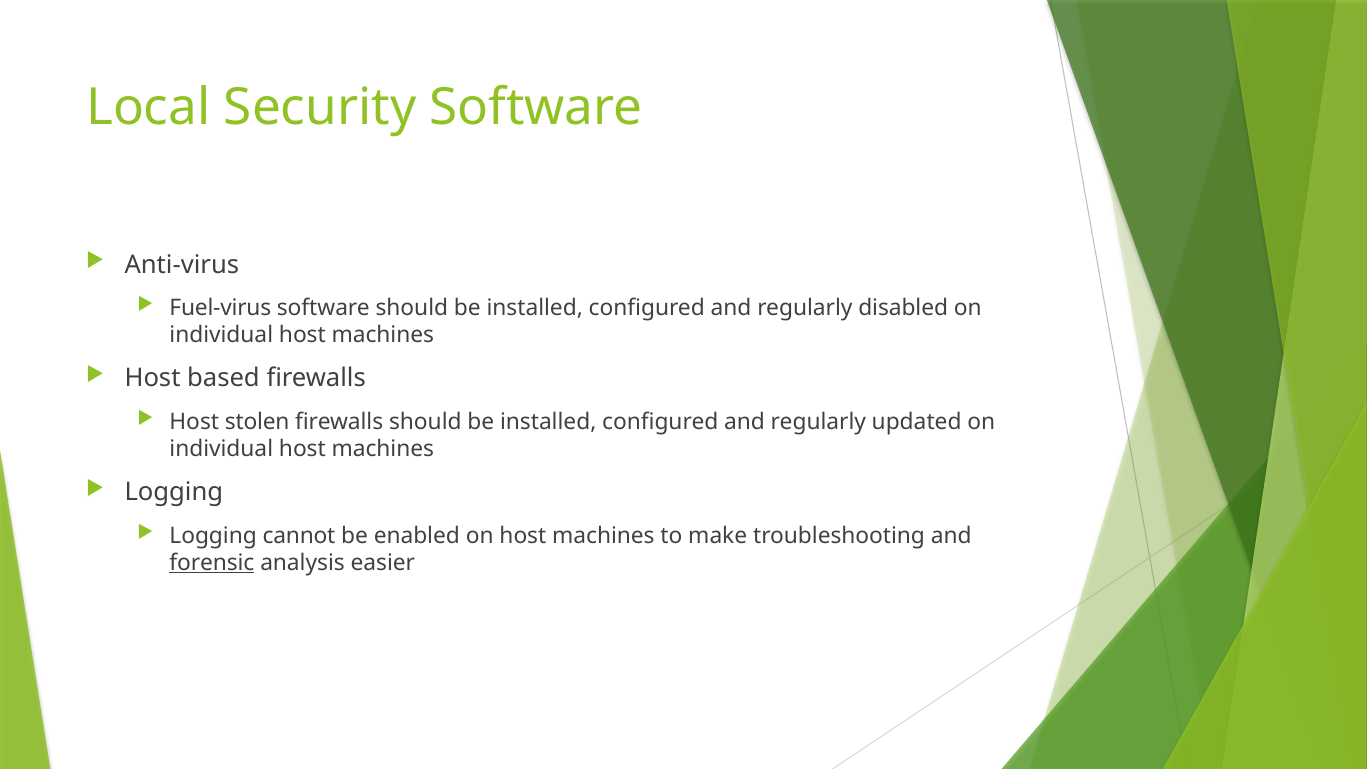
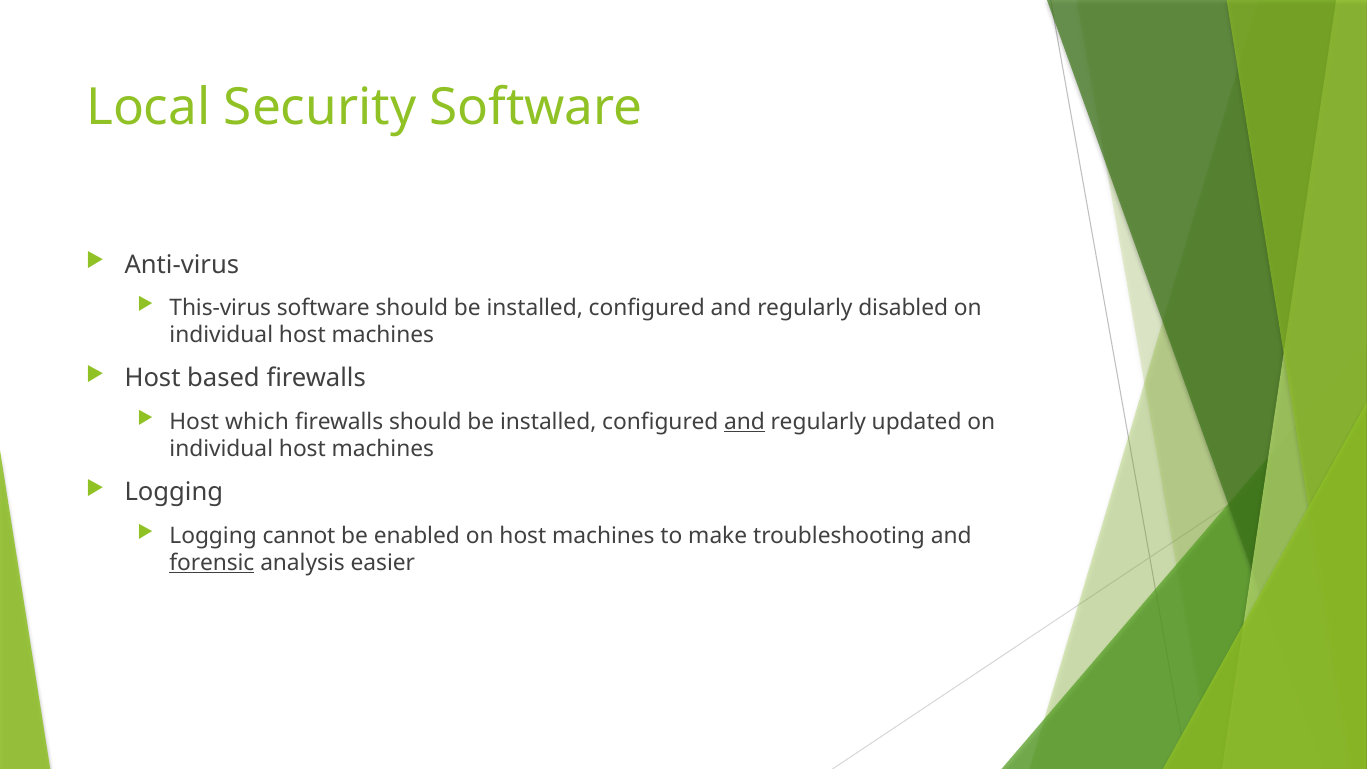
Fuel-virus: Fuel-virus -> This-virus
stolen: stolen -> which
and at (745, 422) underline: none -> present
